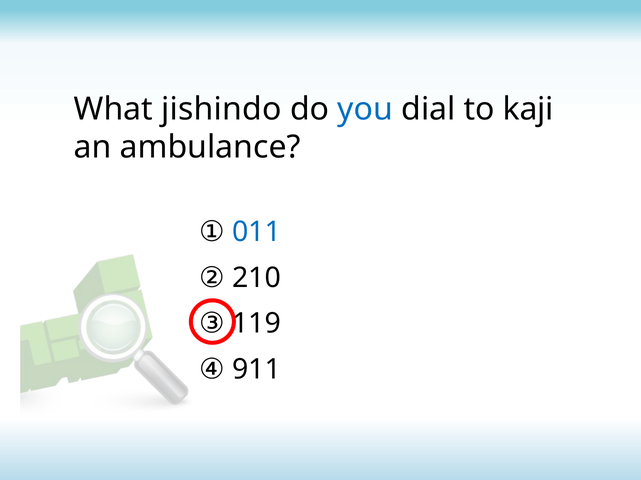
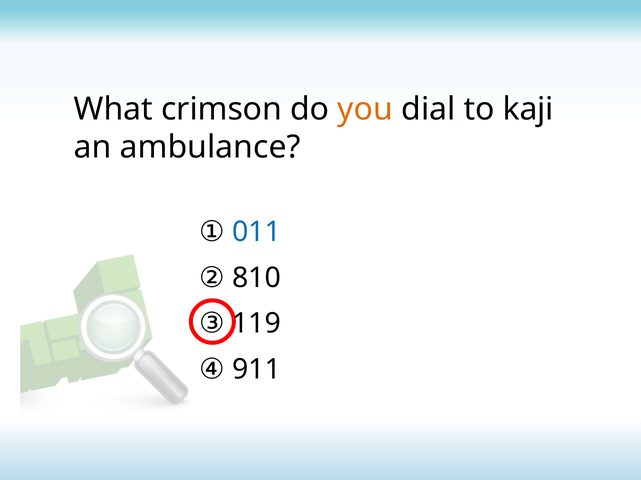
jishindo: jishindo -> crimson
you colour: blue -> orange
210: 210 -> 810
